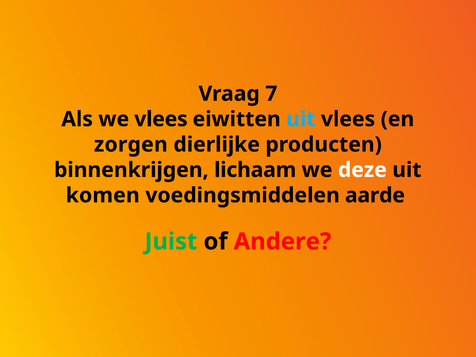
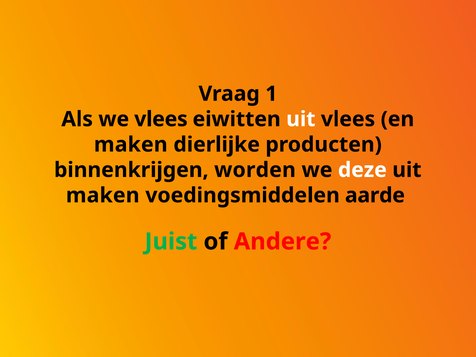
7: 7 -> 1
uit at (301, 119) colour: light blue -> white
zorgen at (131, 145): zorgen -> maken
lichaam: lichaam -> worden
komen at (103, 195): komen -> maken
